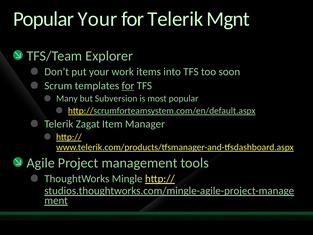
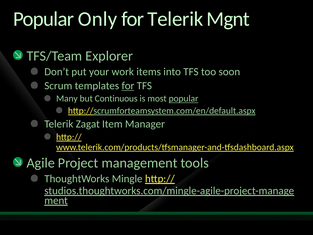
Popular Your: Your -> Only
Subversion: Subversion -> Continuous
popular at (184, 99) underline: none -> present
